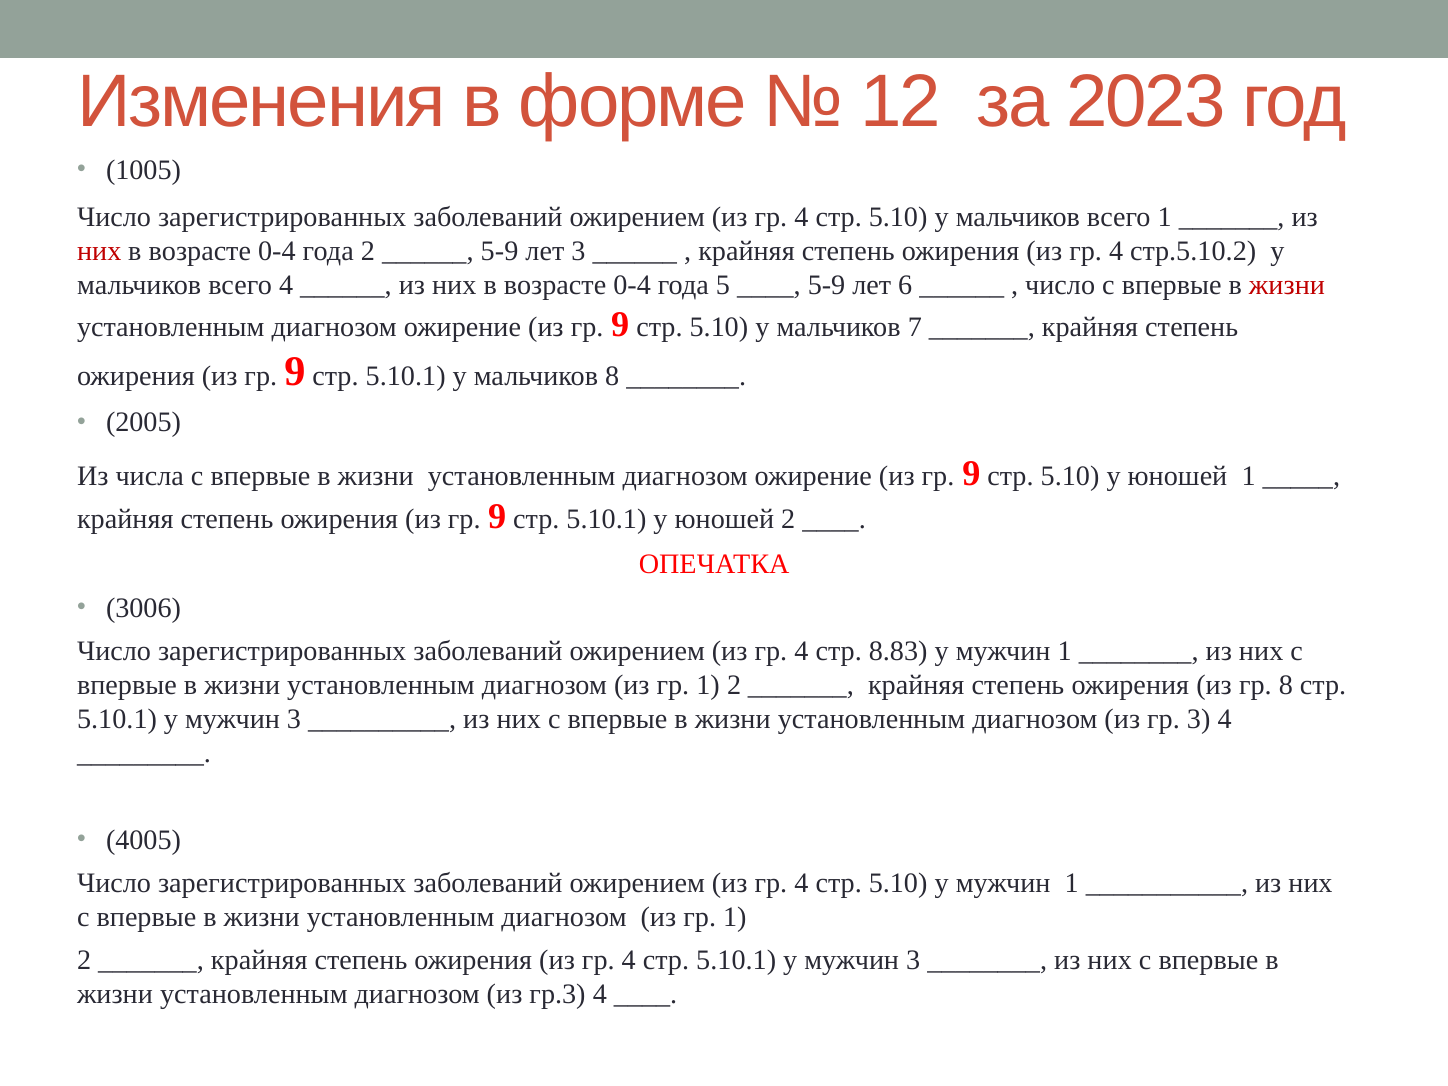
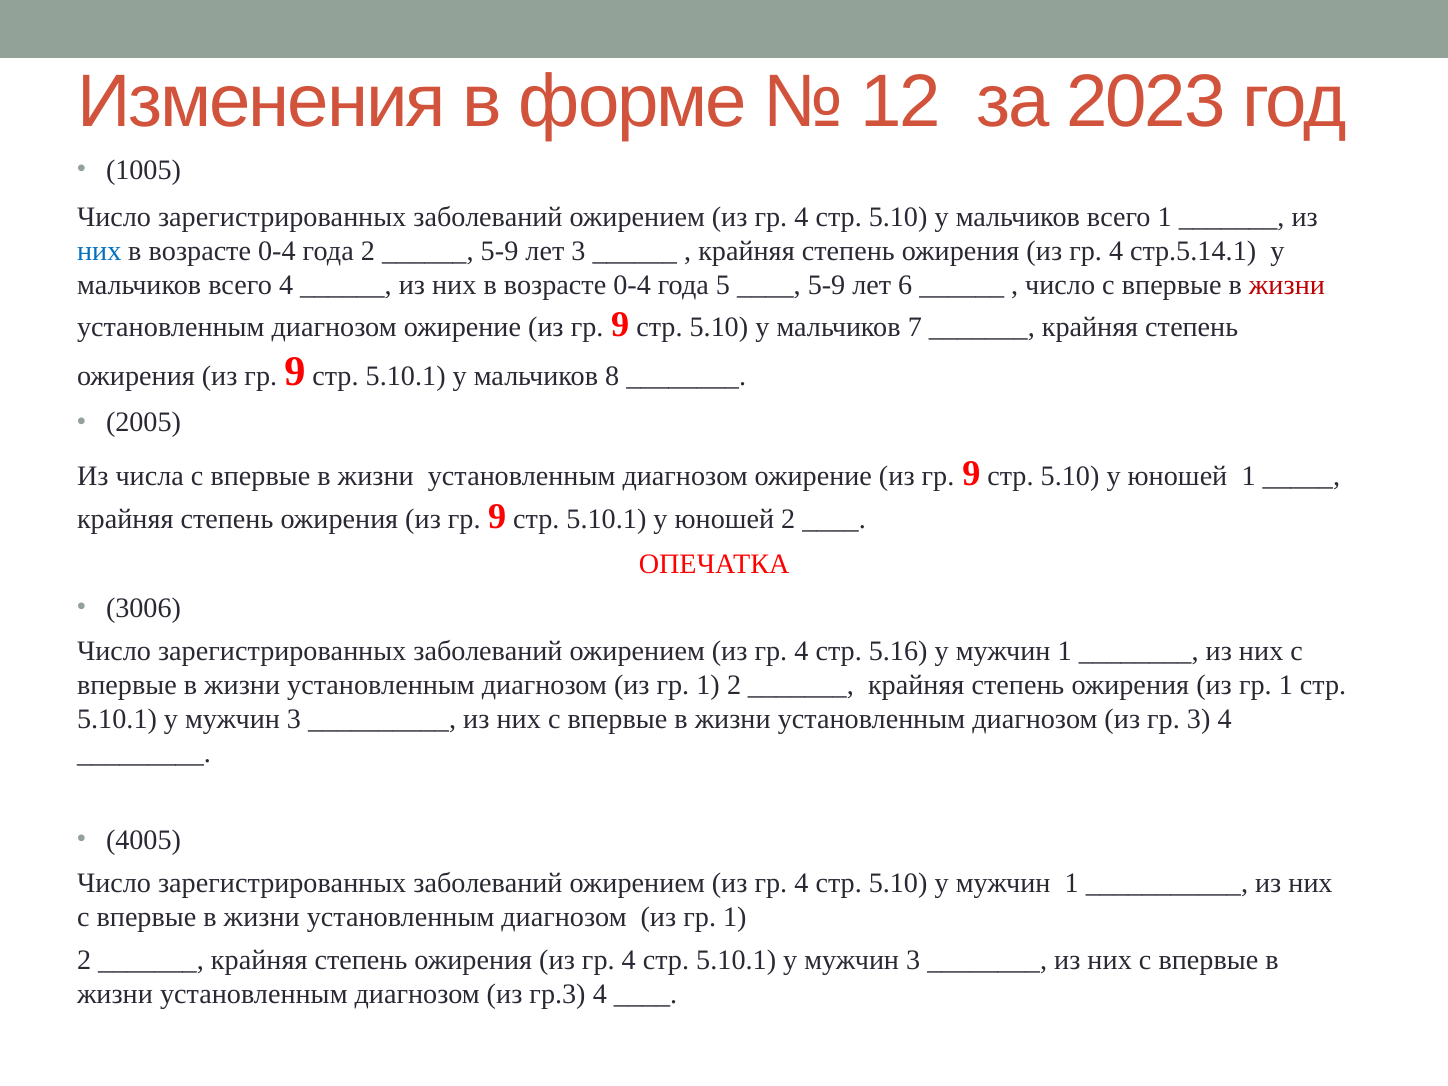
них at (99, 251) colour: red -> blue
стр.5.10.2: стр.5.10.2 -> стр.5.14.1
8.83: 8.83 -> 5.16
ожирения из гр 8: 8 -> 1
